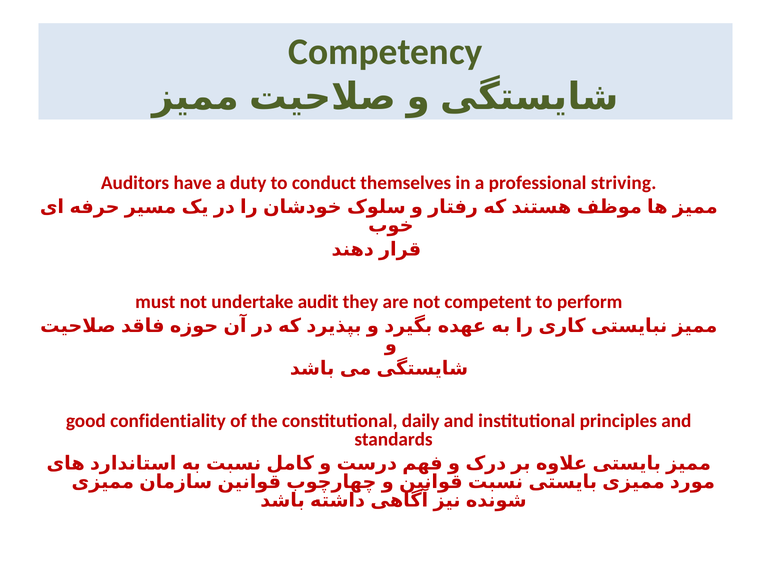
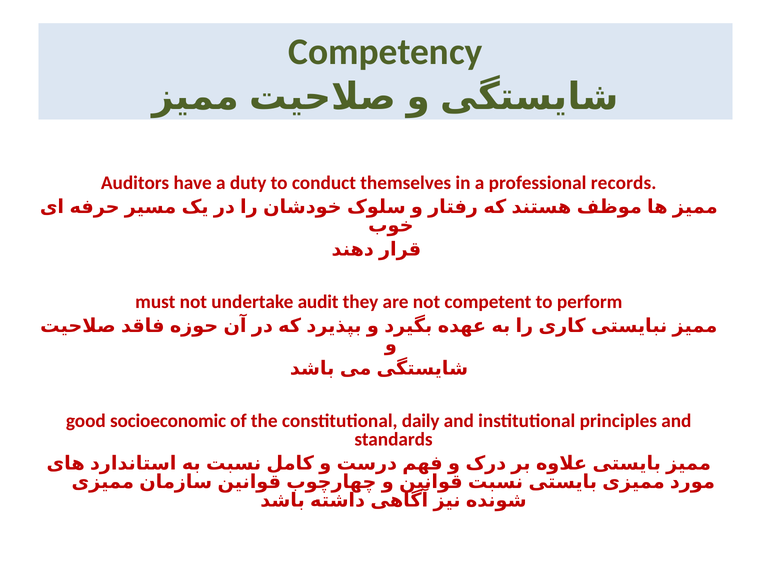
striving: striving -> records
confidentiality: confidentiality -> socioeconomic
